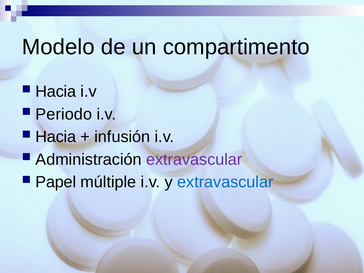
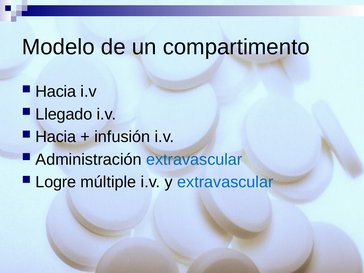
Periodo: Periodo -> Llegado
extravascular at (194, 159) colour: purple -> blue
Papel: Papel -> Logre
